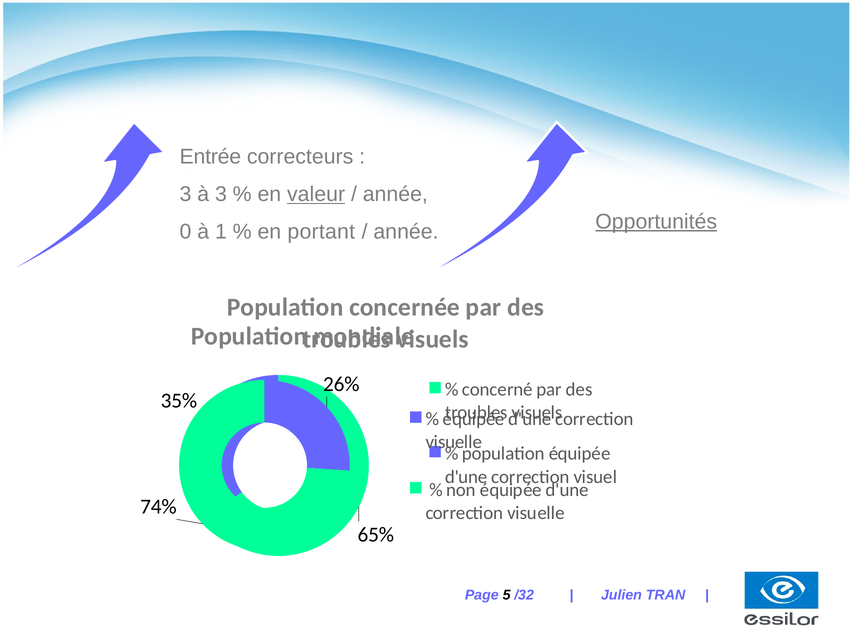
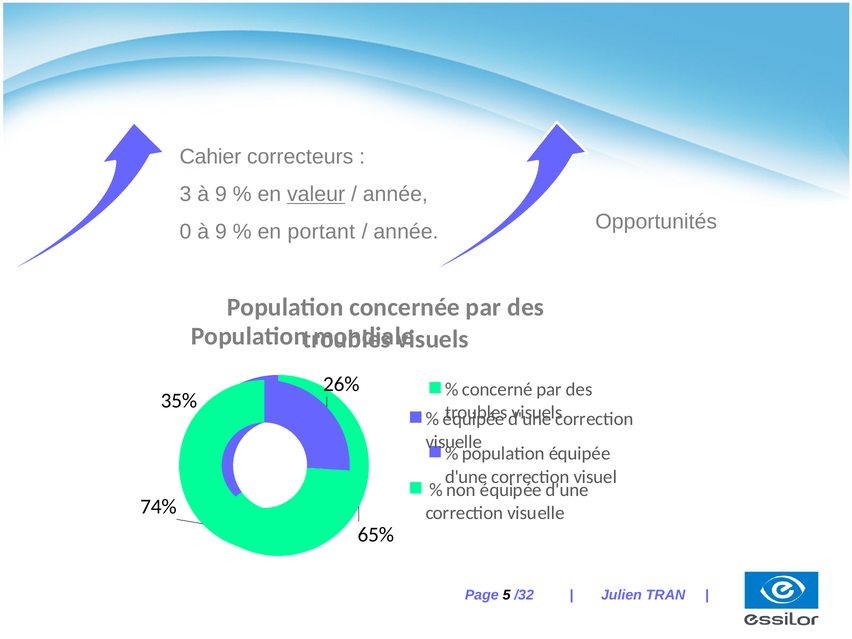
Entrée: Entrée -> Cahier
3 à 3: 3 -> 9
0 à 1: 1 -> 9
Opportunités underline: present -> none
